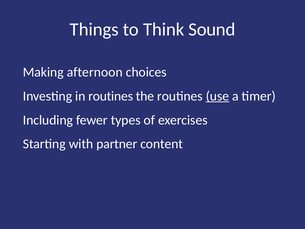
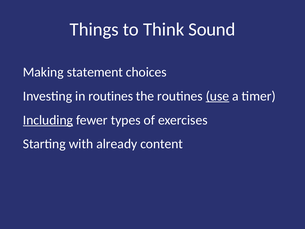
afternoon: afternoon -> statement
Including underline: none -> present
partner: partner -> already
